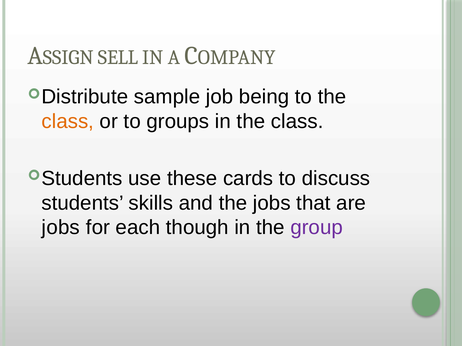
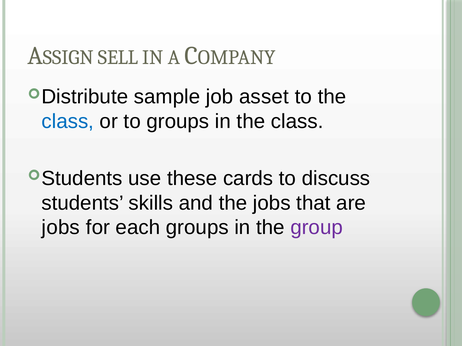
being: being -> asset
class at (68, 122) colour: orange -> blue
each though: though -> groups
